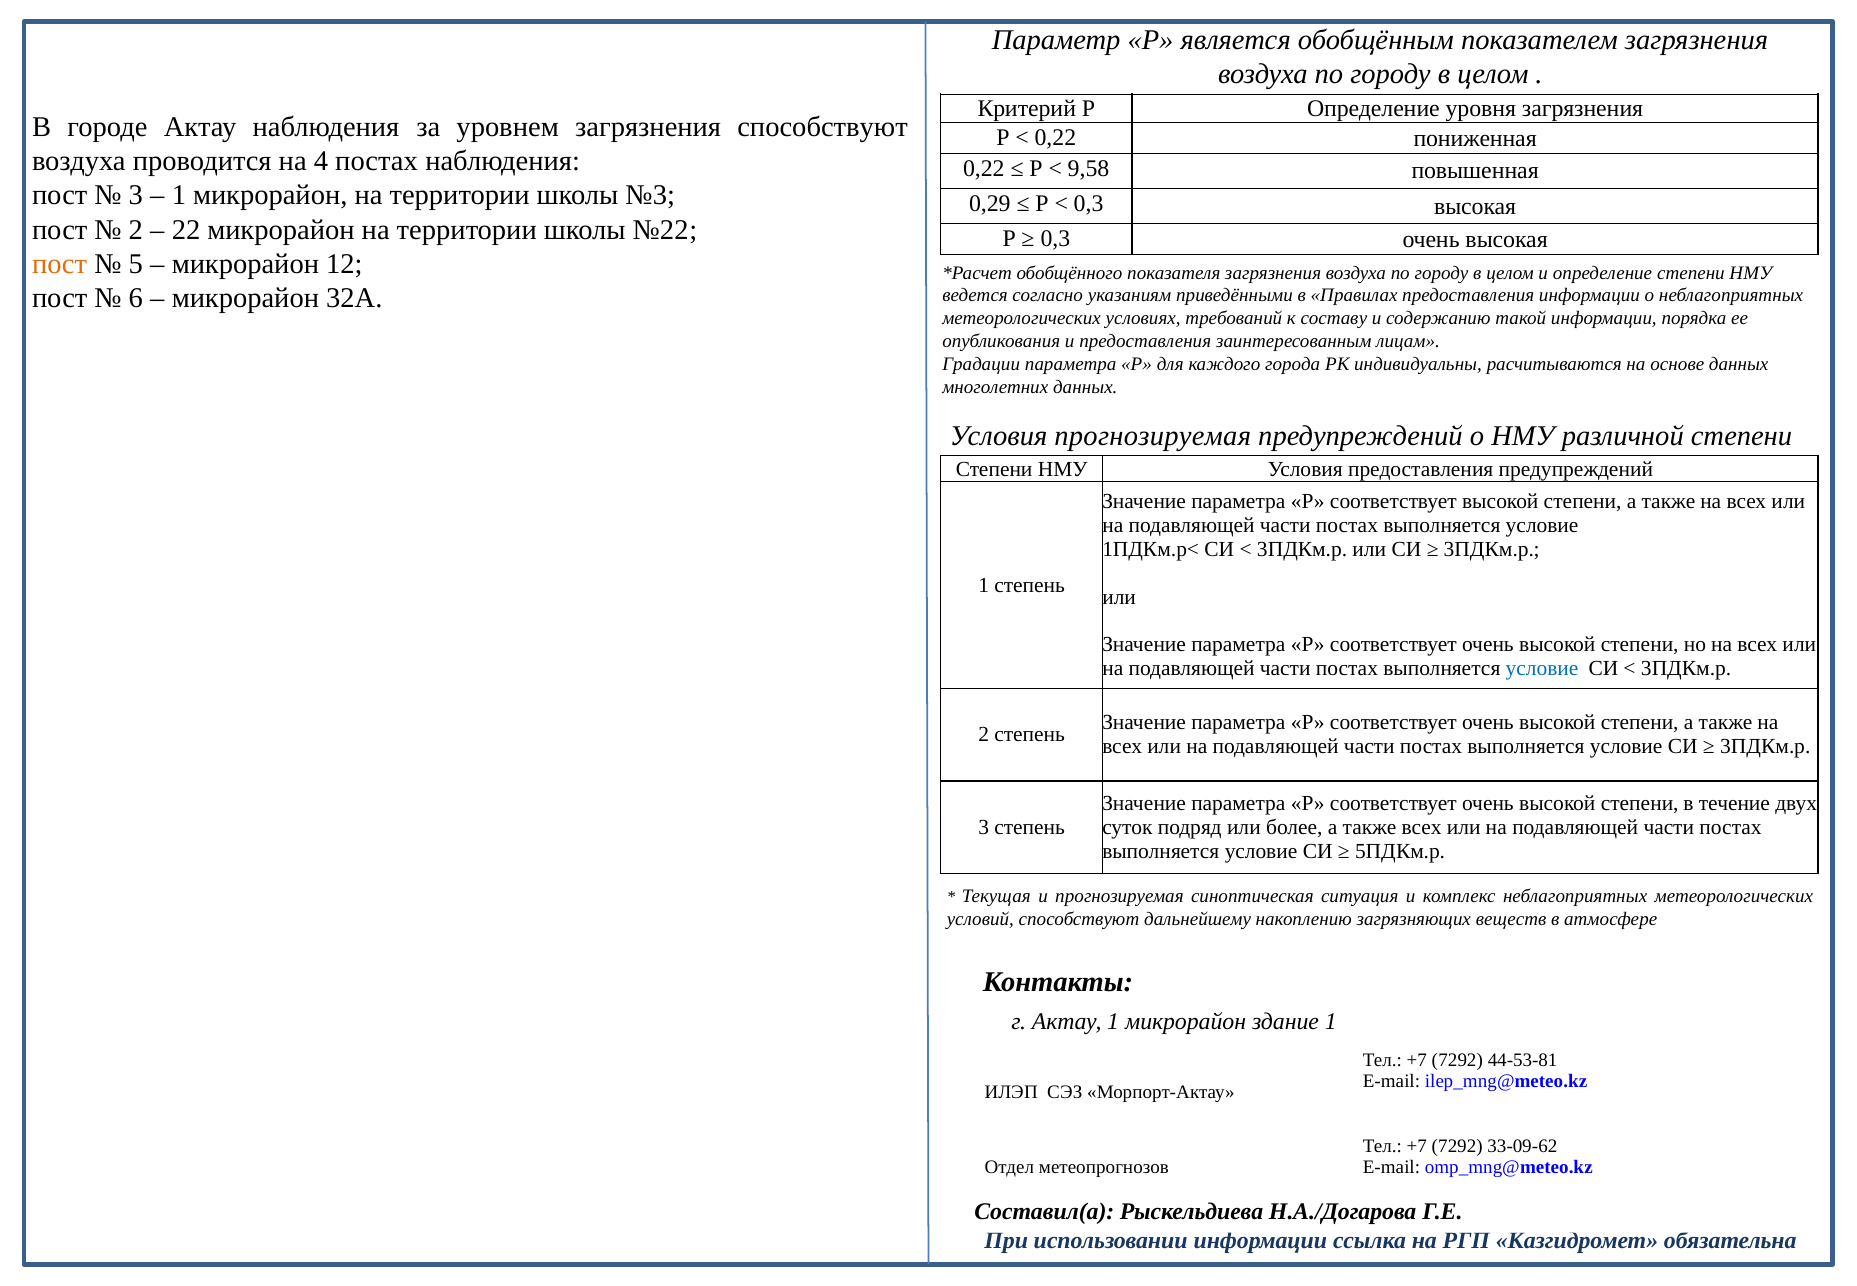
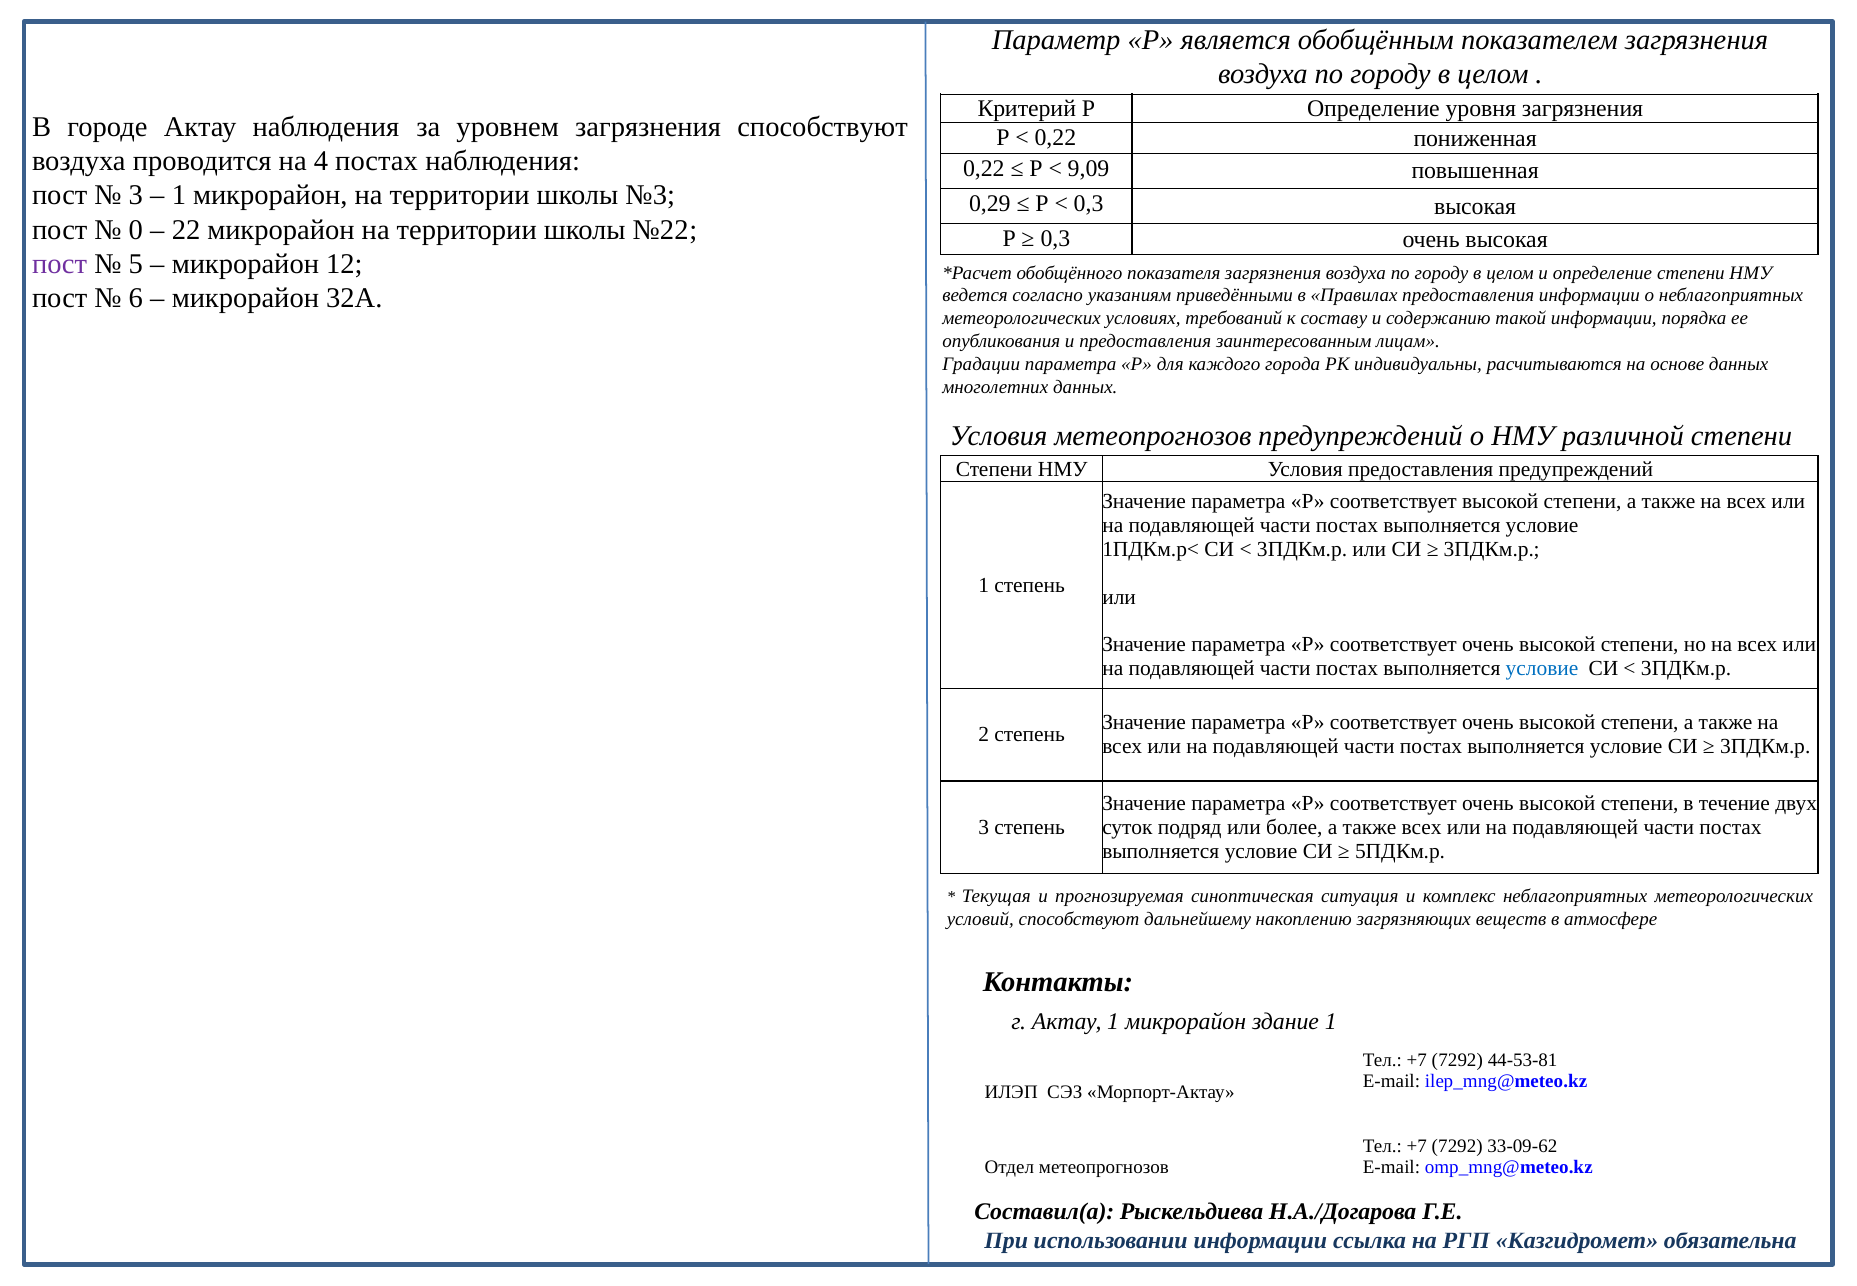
9,58: 9,58 -> 9,09
2 at (136, 230): 2 -> 0
пост at (60, 264) colour: orange -> purple
Условия прогнозируемая: прогнозируемая -> метеопрогнозов
